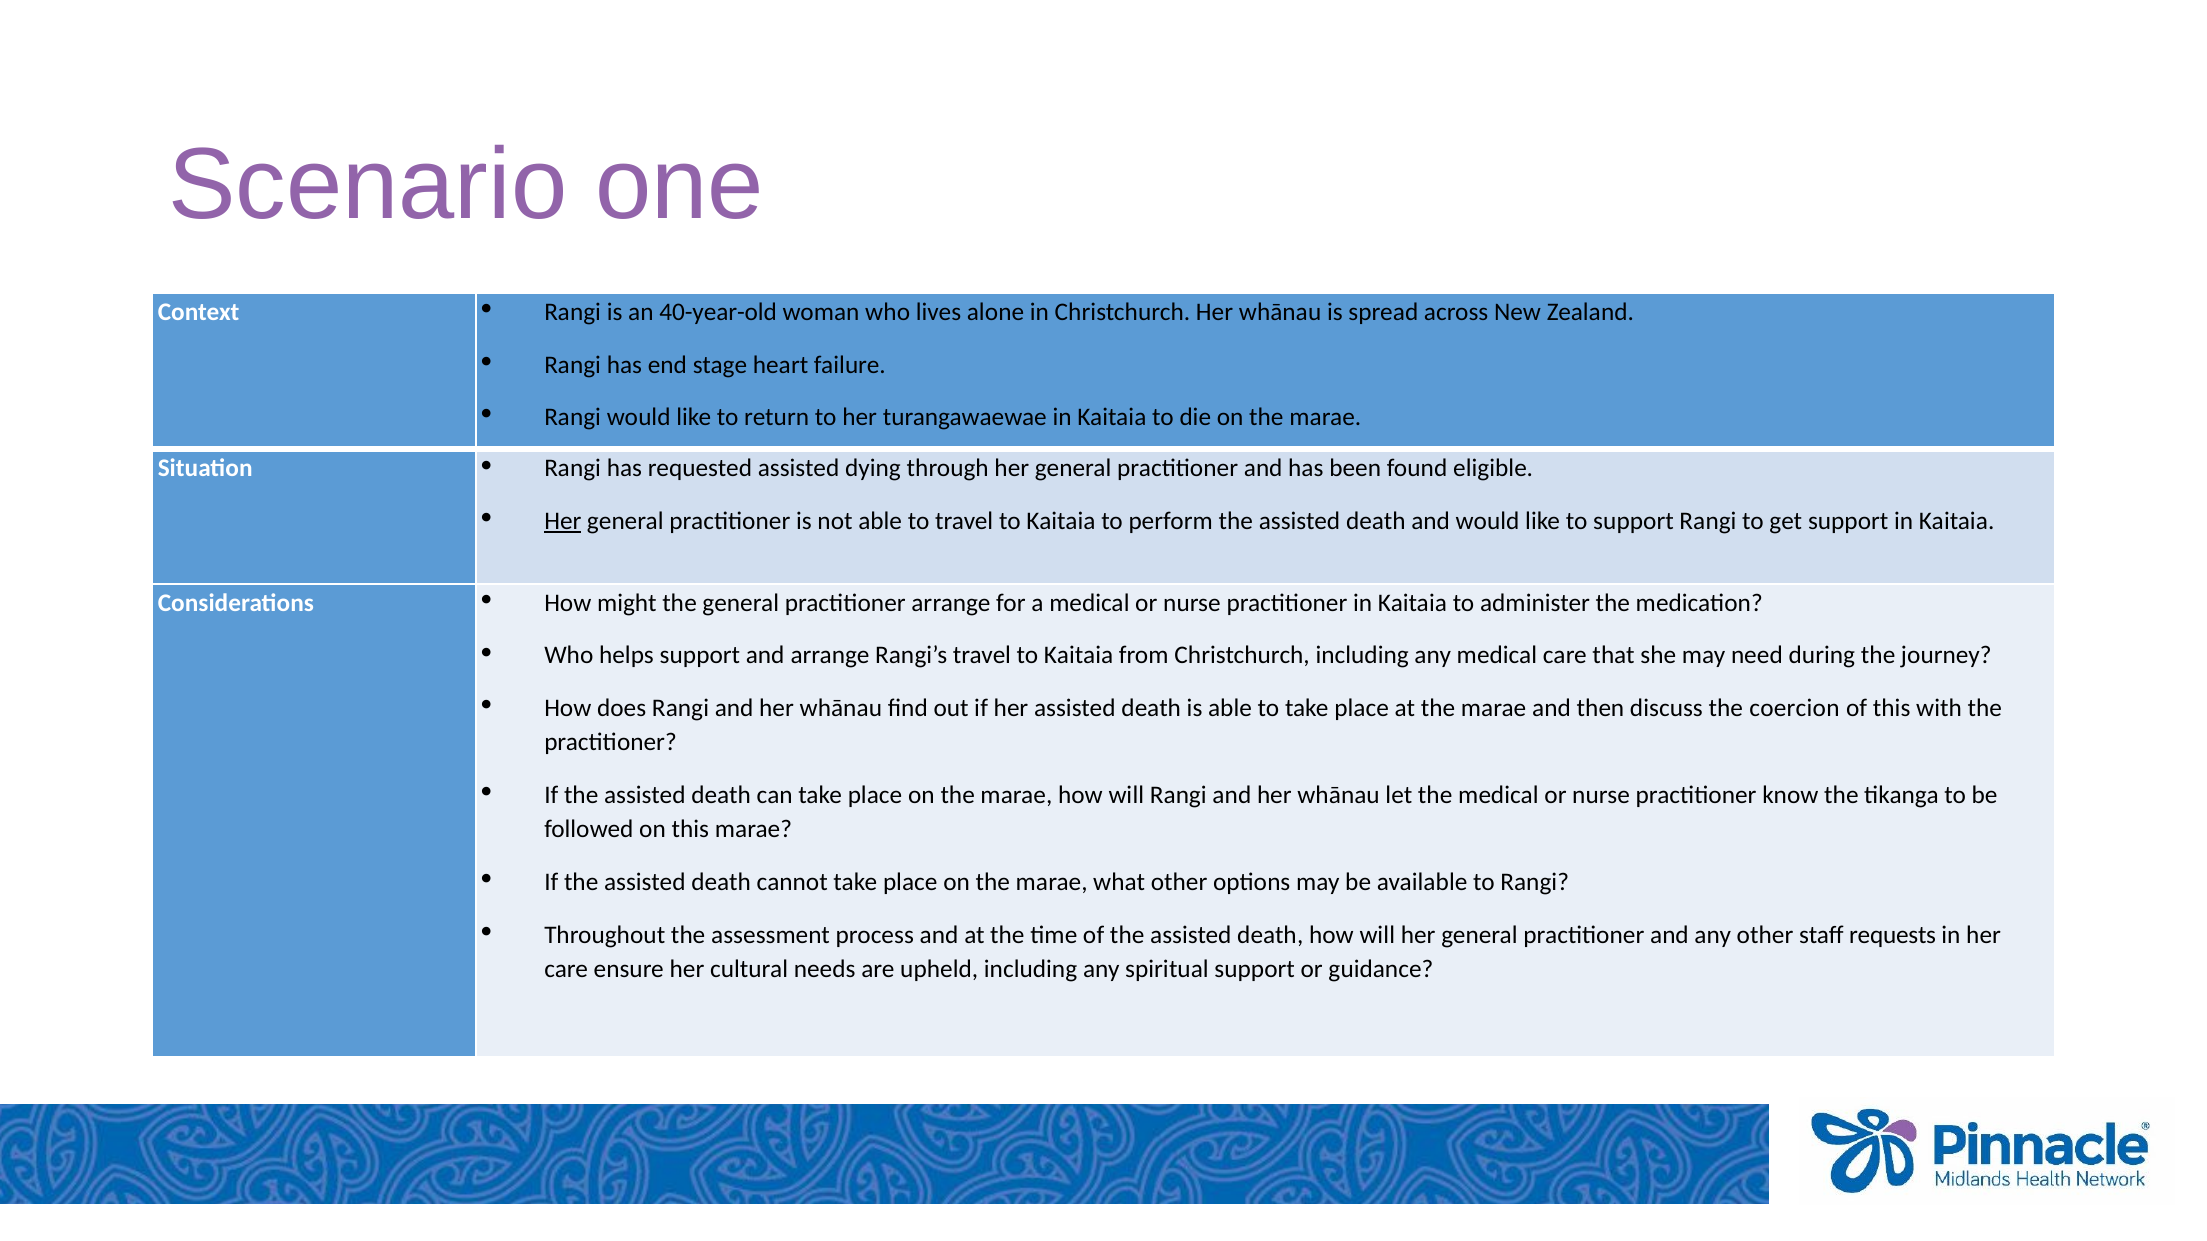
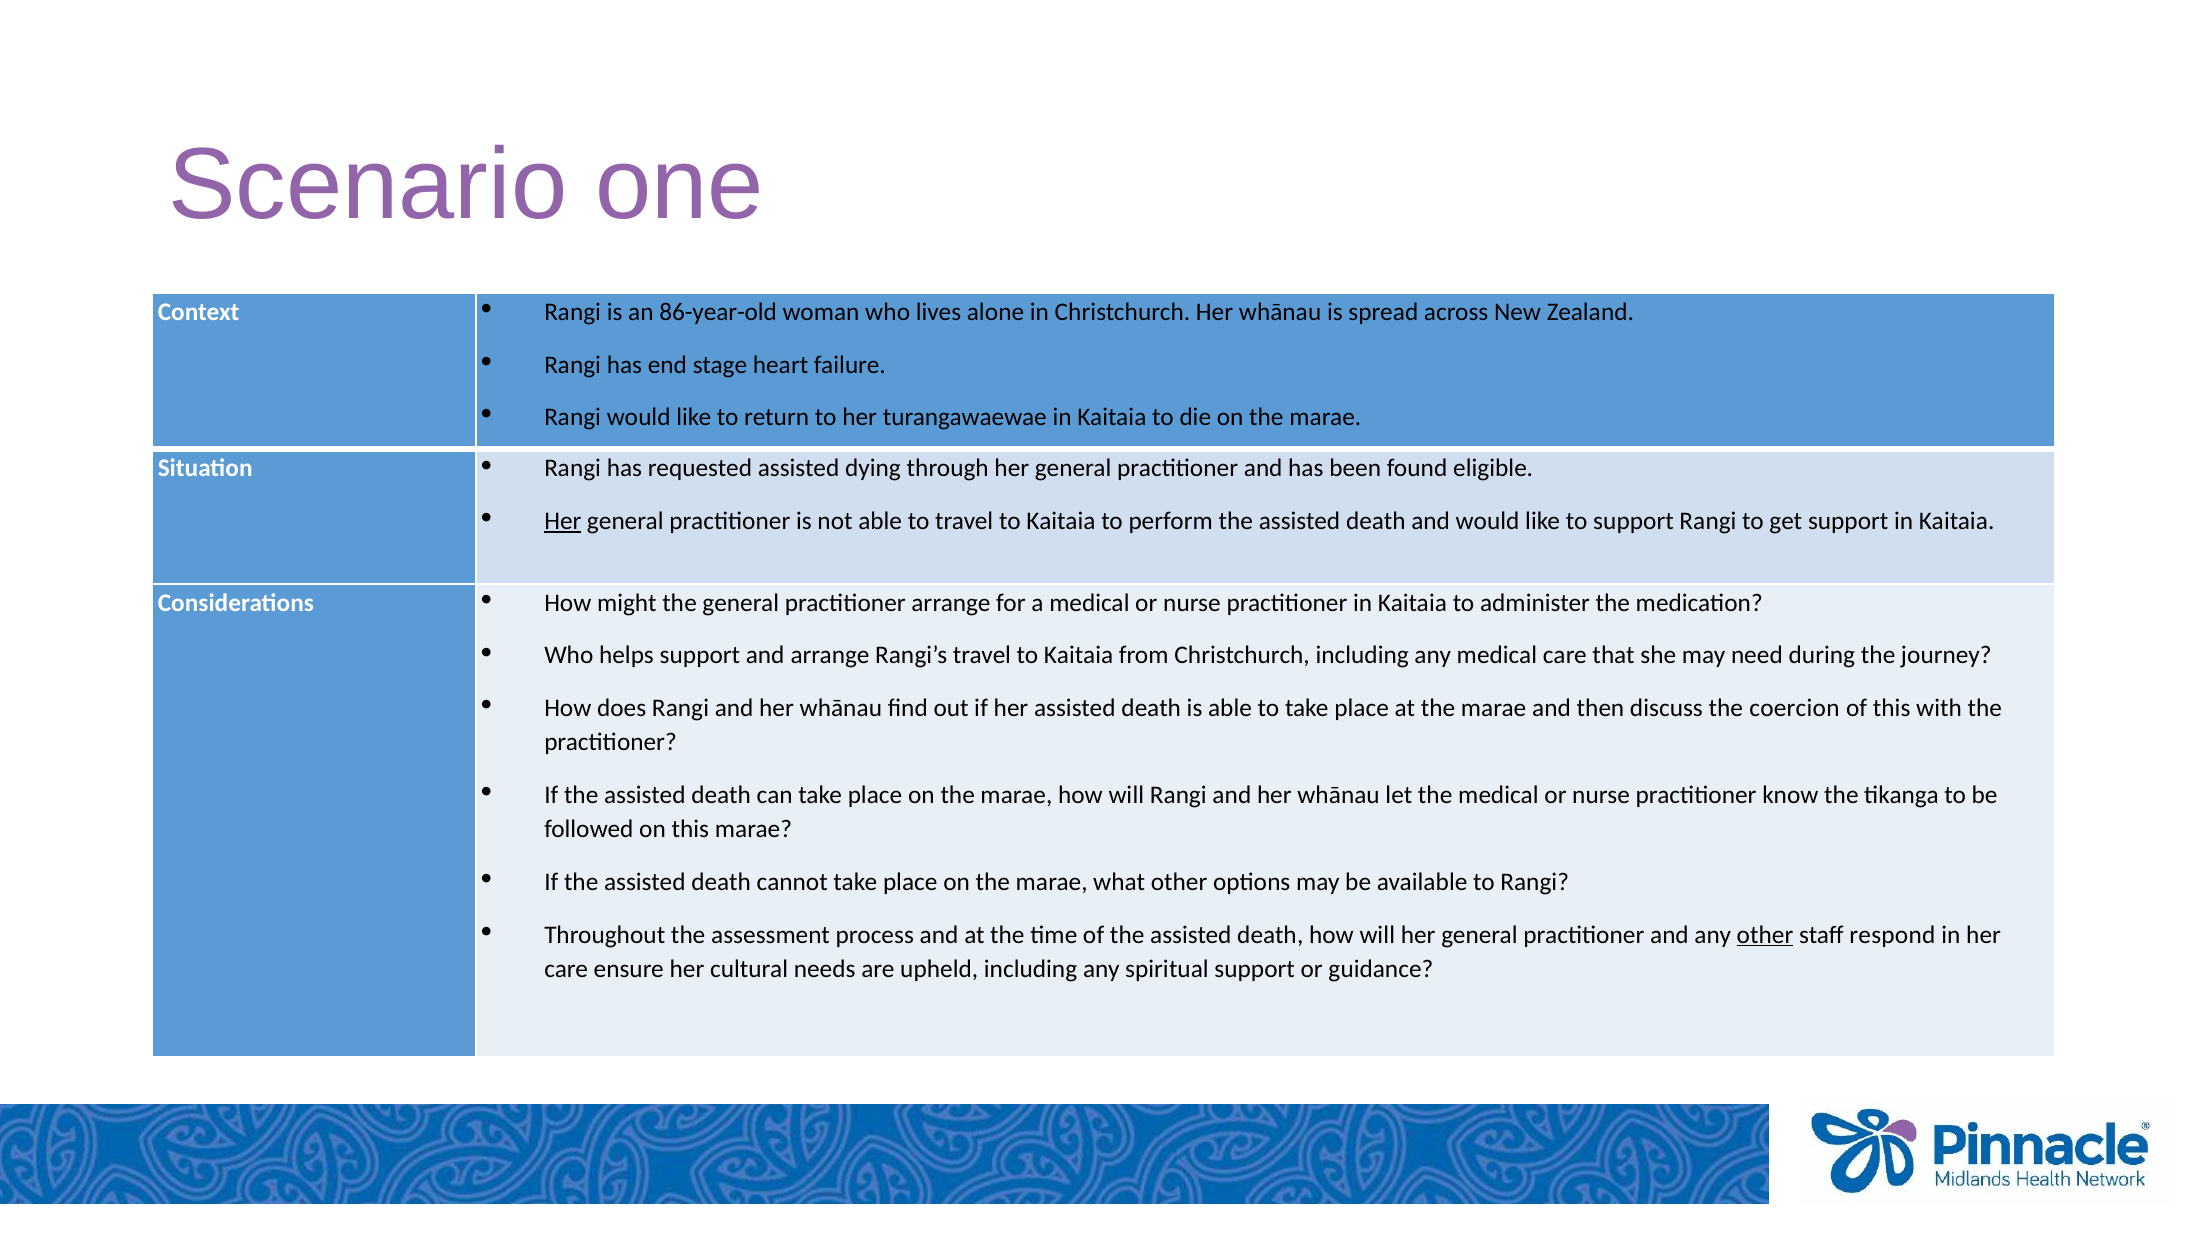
40-year-old: 40-year-old -> 86-year-old
other at (1765, 935) underline: none -> present
requests: requests -> respond
